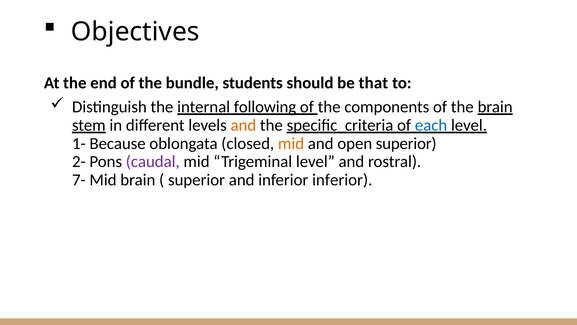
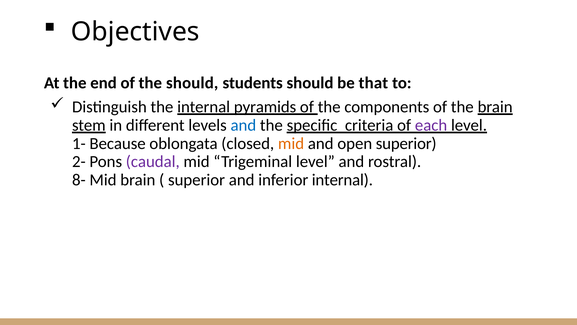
the bundle: bundle -> should
following: following -> pyramids
and at (243, 125) colour: orange -> blue
each colour: blue -> purple
7-: 7- -> 8-
inferior inferior: inferior -> internal
